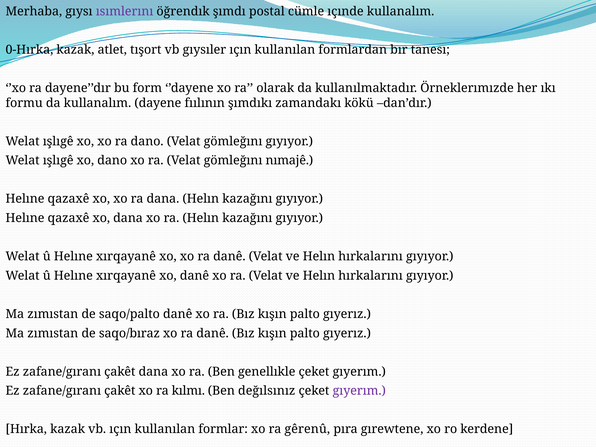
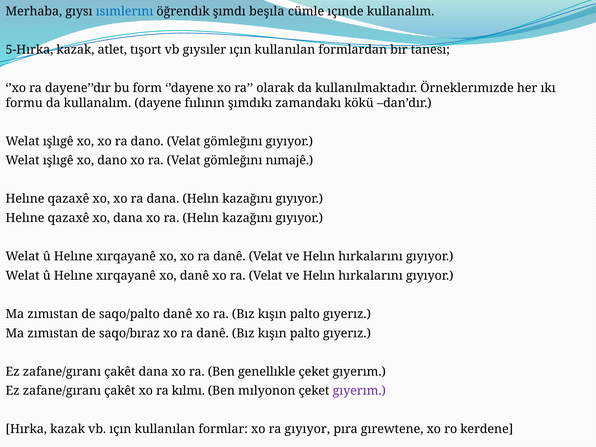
ısımlerını colour: purple -> blue
postal: postal -> beşıla
0-Hırka: 0-Hırka -> 5-Hırka
değılsınız: değılsınız -> mılyonon
ra gêrenû: gêrenû -> gıyıyor
